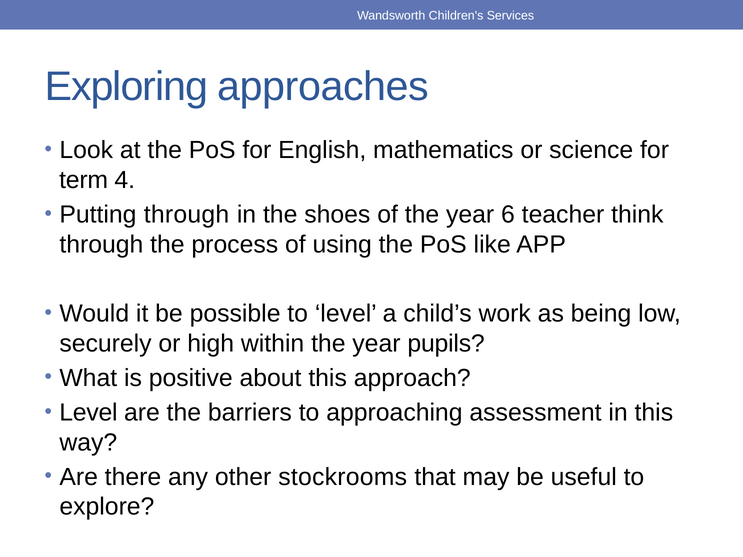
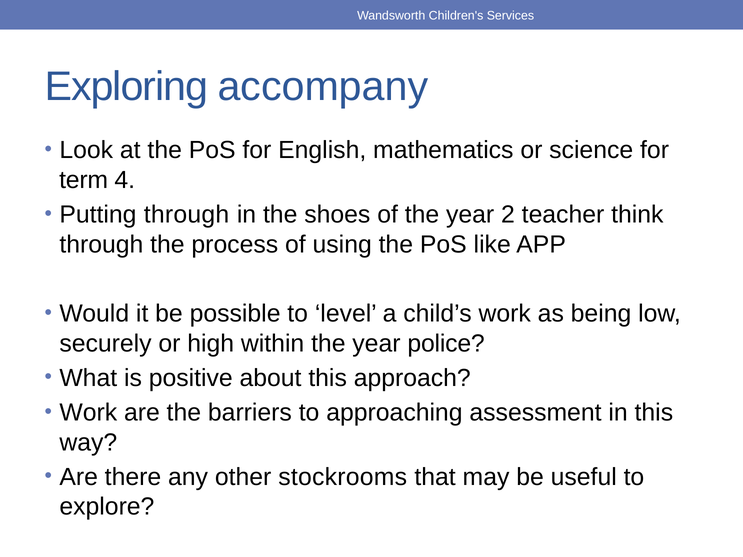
approaches: approaches -> accompany
6: 6 -> 2
pupils: pupils -> police
Level at (88, 413): Level -> Work
